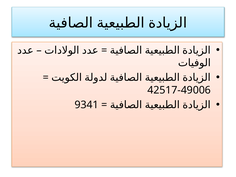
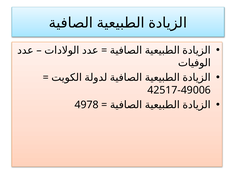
9341: 9341 -> 4978
